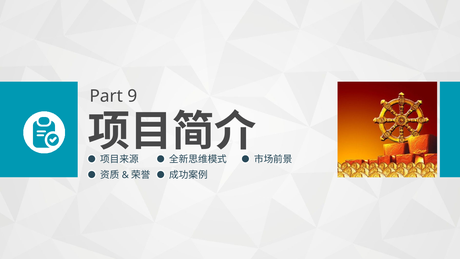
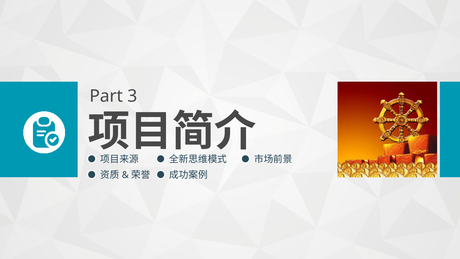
9: 9 -> 3
